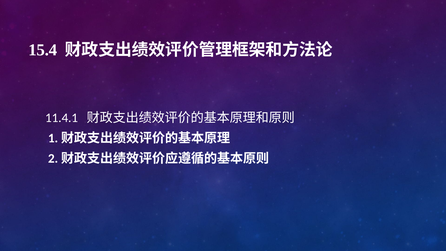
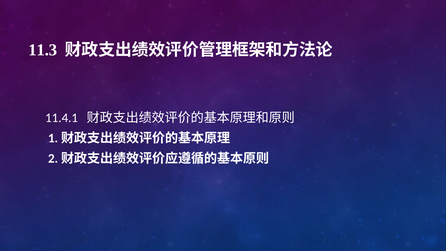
15.4: 15.4 -> 11.3
